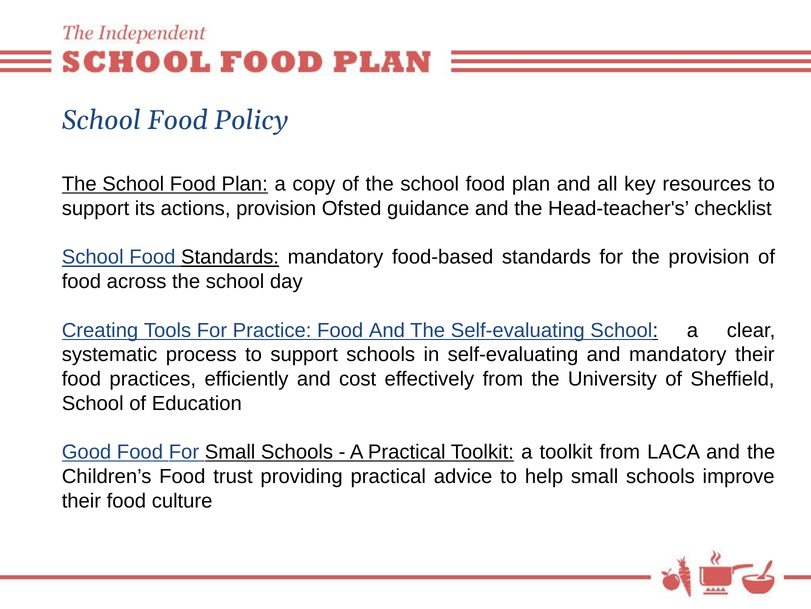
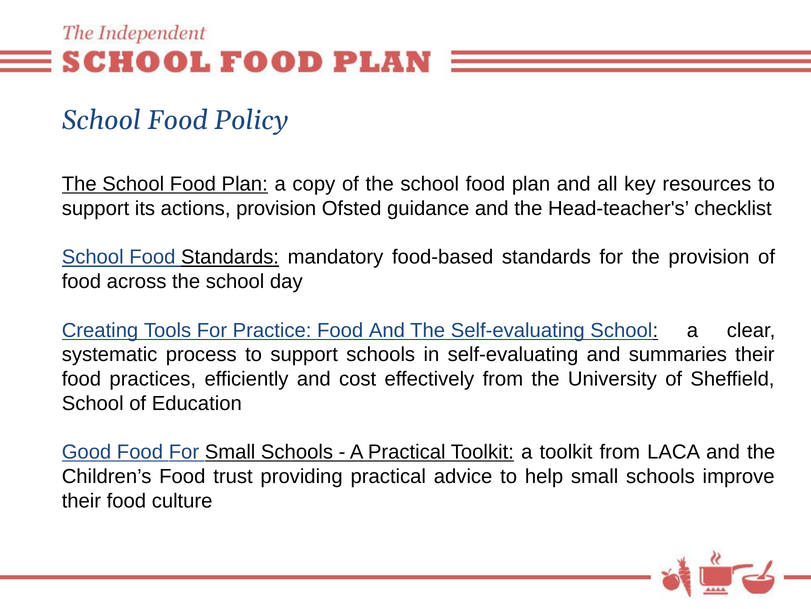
and mandatory: mandatory -> summaries
